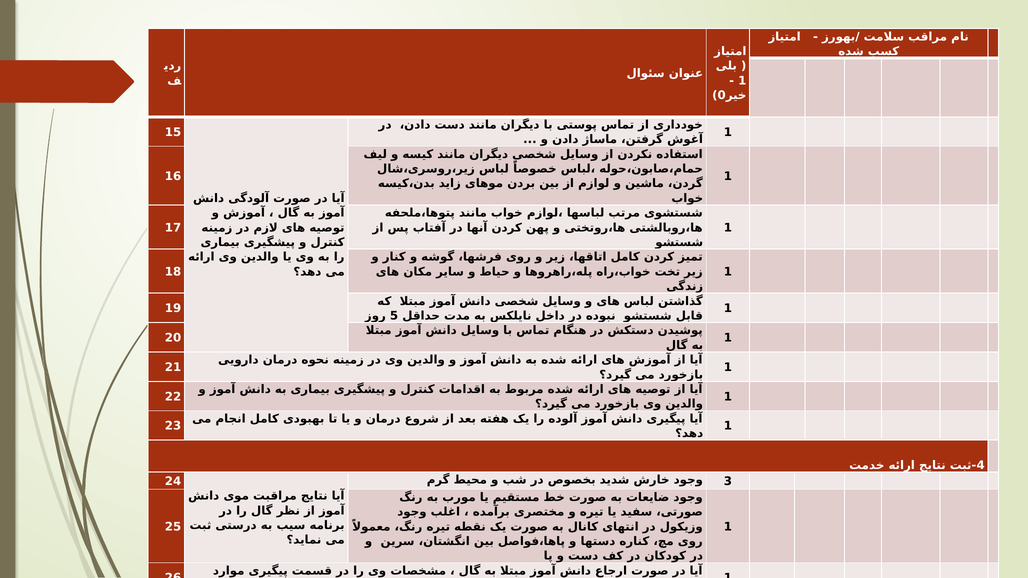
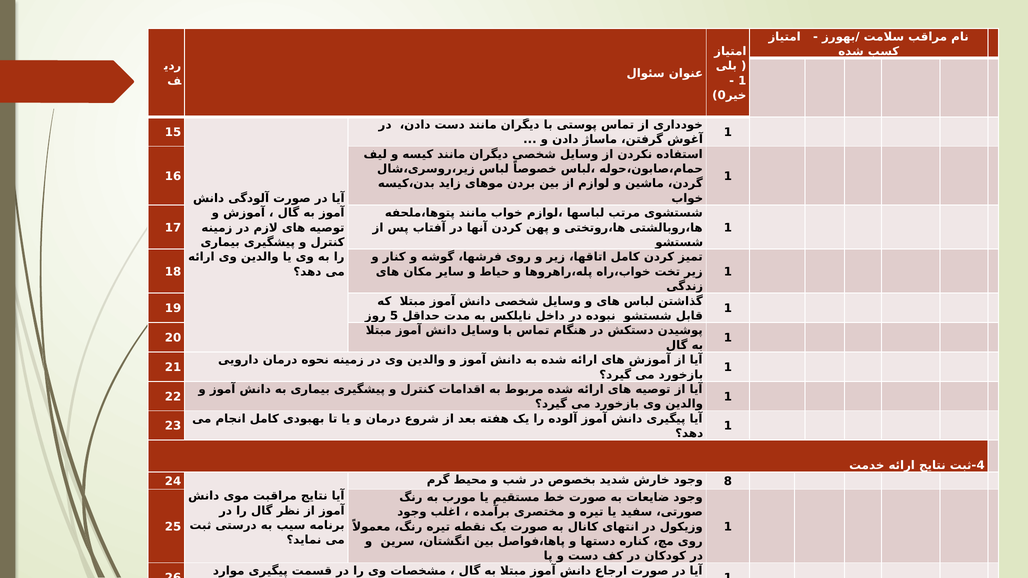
3: 3 -> 8
